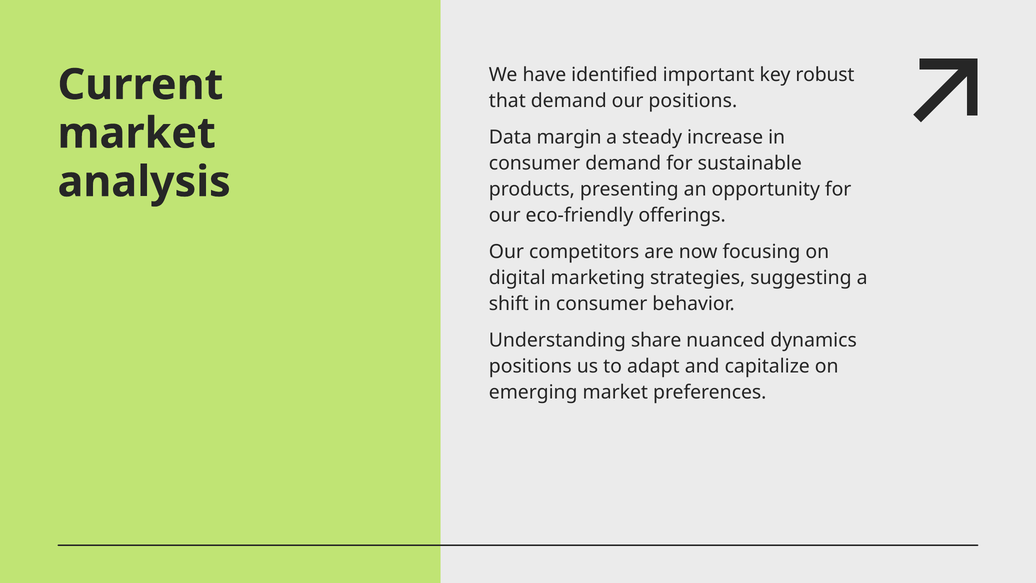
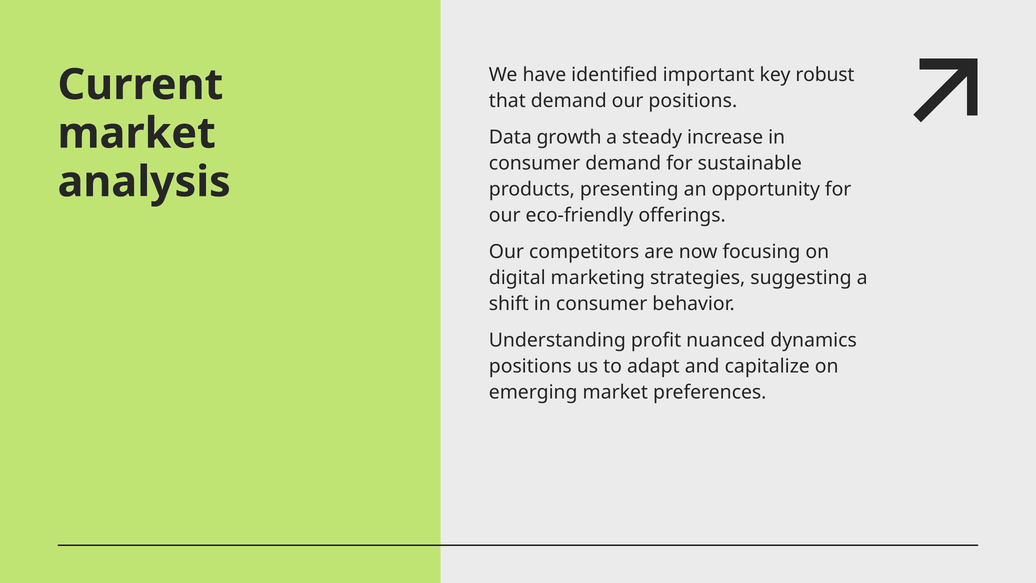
margin: margin -> growth
share: share -> profit
